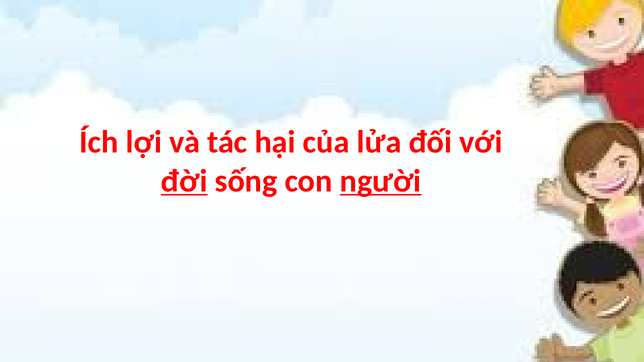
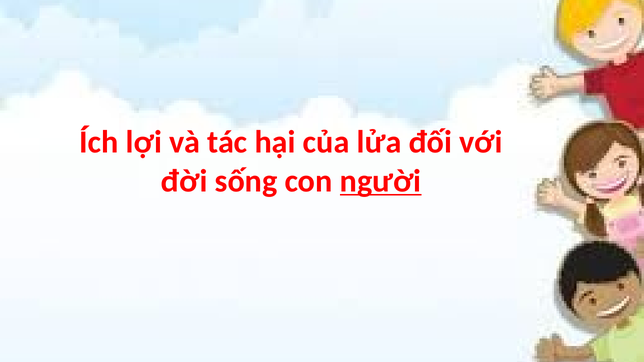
đời underline: present -> none
